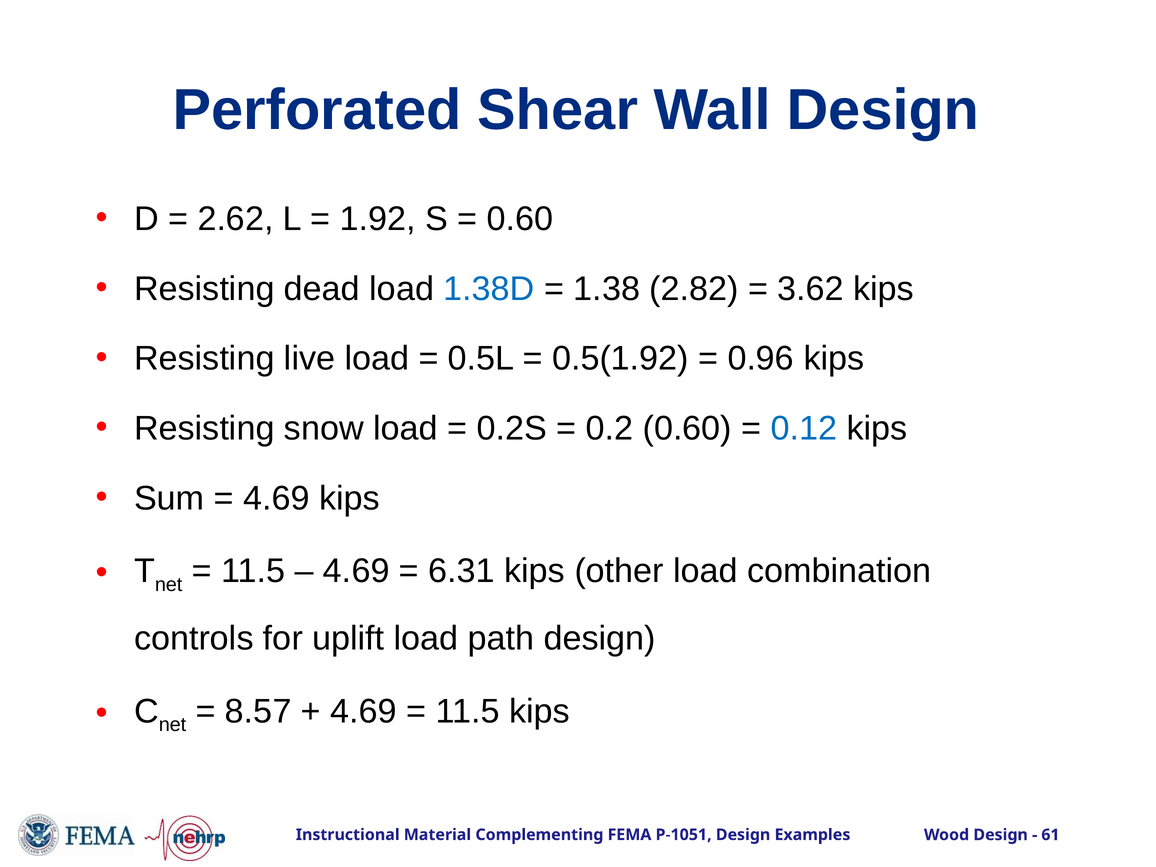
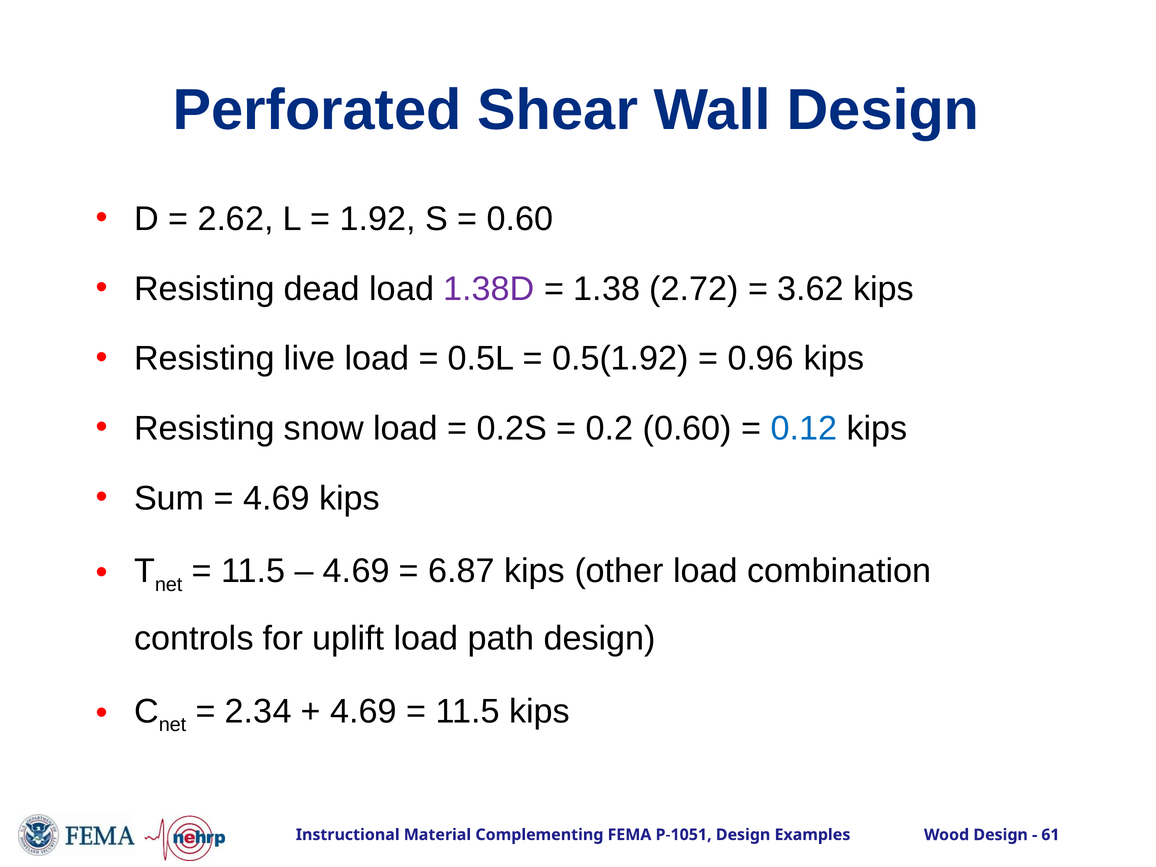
1.38D colour: blue -> purple
2.82: 2.82 -> 2.72
6.31: 6.31 -> 6.87
8.57: 8.57 -> 2.34
